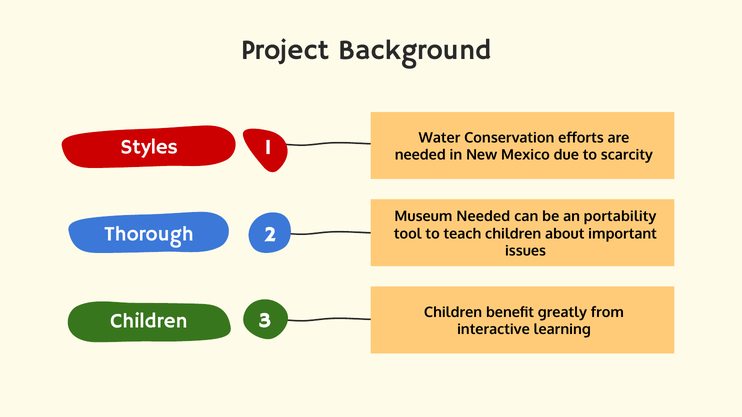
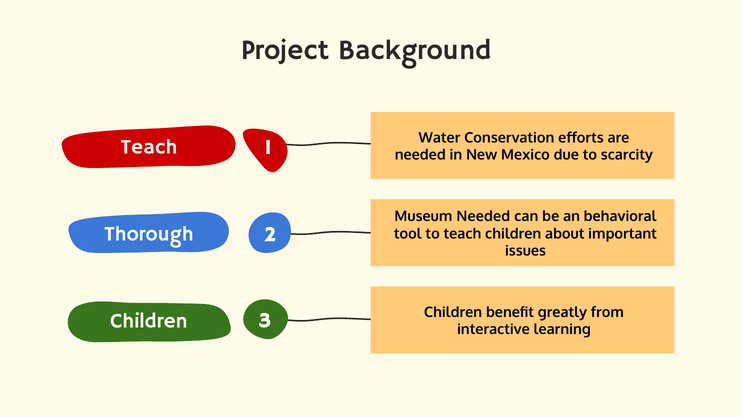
Styles at (149, 147): Styles -> Teach
portability: portability -> behavioral
